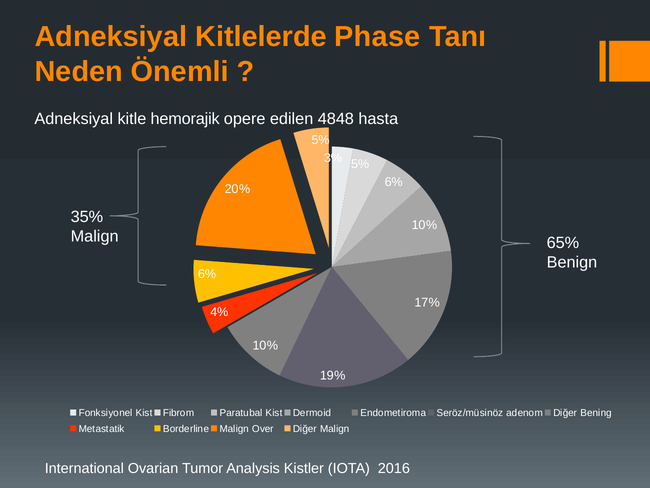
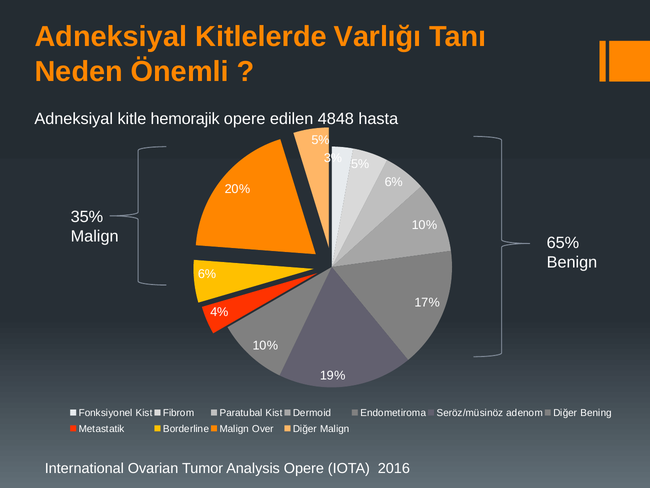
Phase: Phase -> Varlığı
Analysis Kistler: Kistler -> Opere
